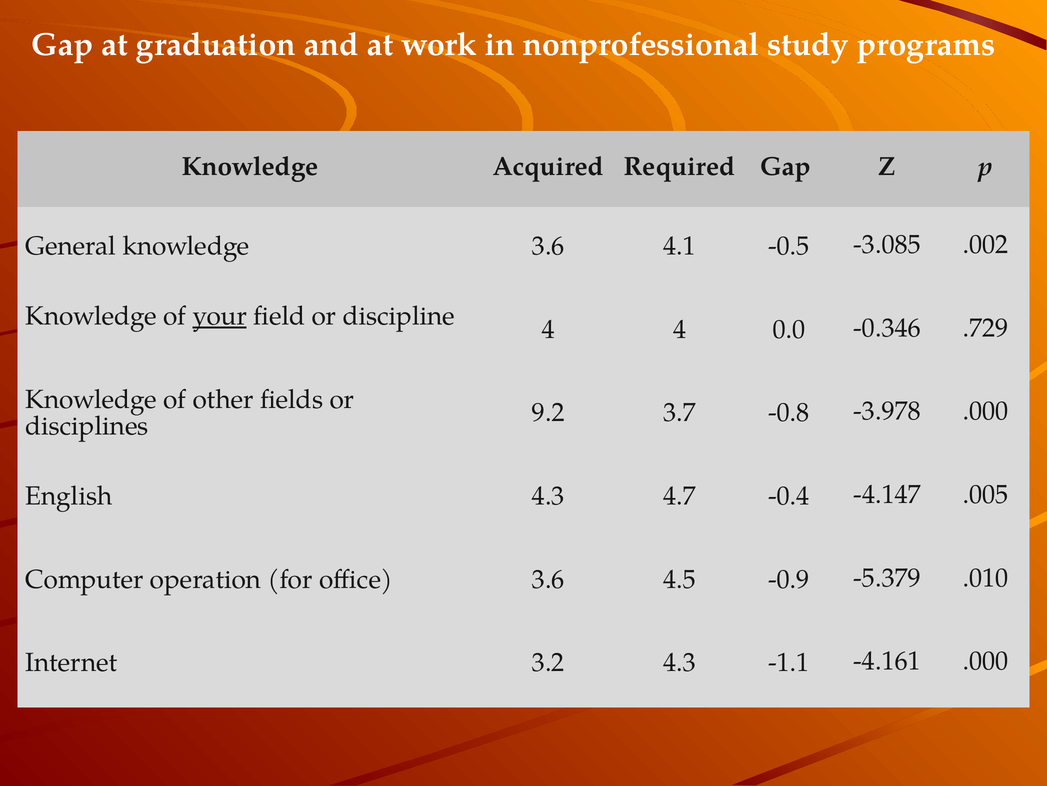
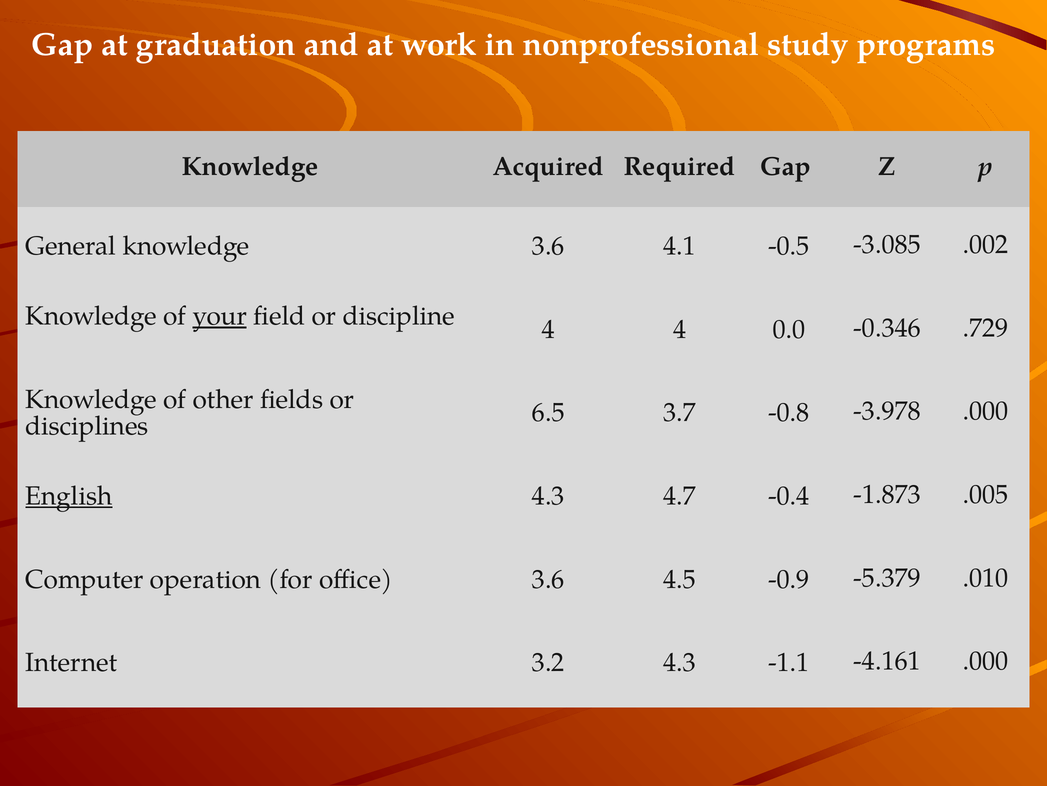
9.2: 9.2 -> 6.5
English underline: none -> present
-4.147: -4.147 -> -1.873
